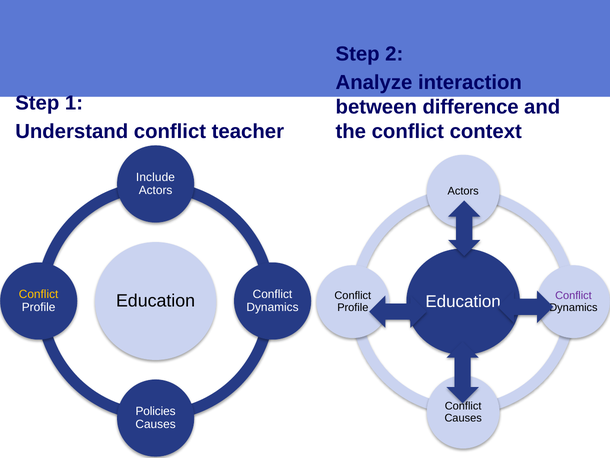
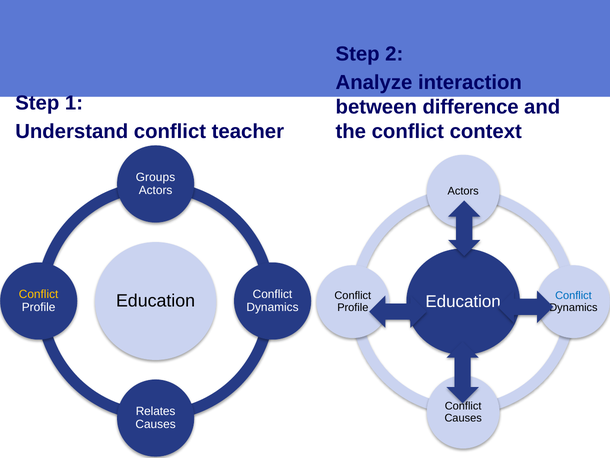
Include: Include -> Groups
Conflict at (573, 295) colour: purple -> blue
Policies: Policies -> Relates
